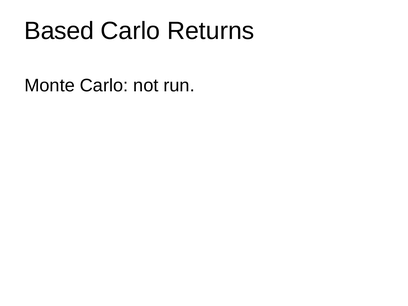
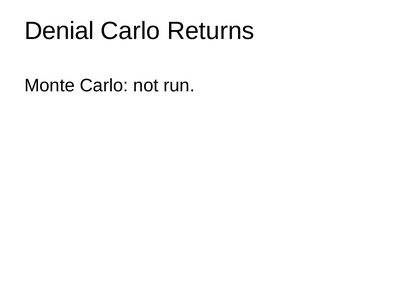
Based: Based -> Denial
